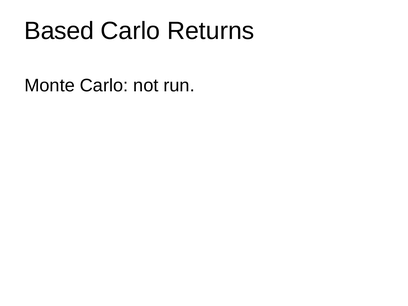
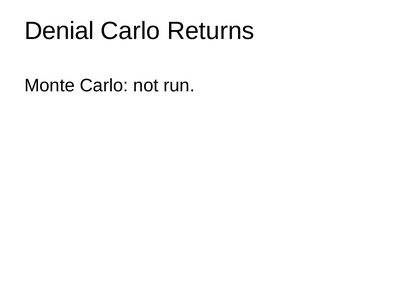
Based: Based -> Denial
